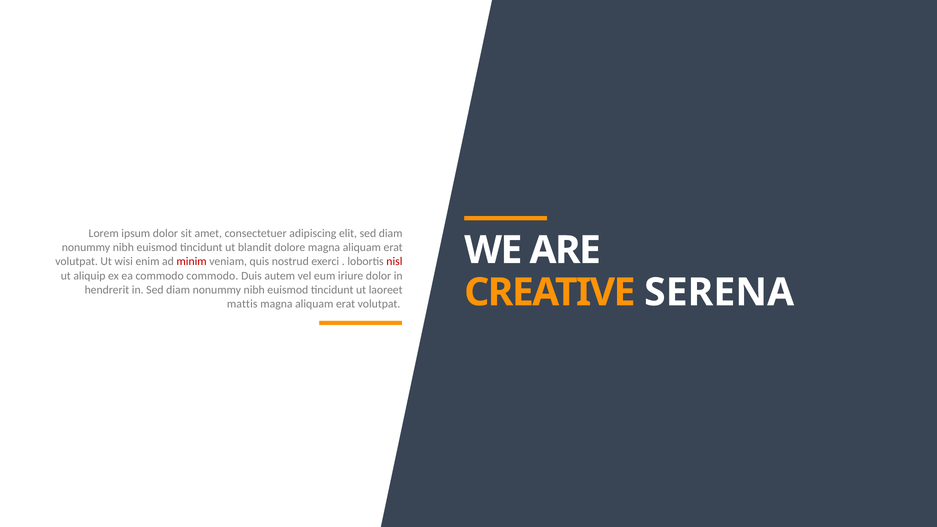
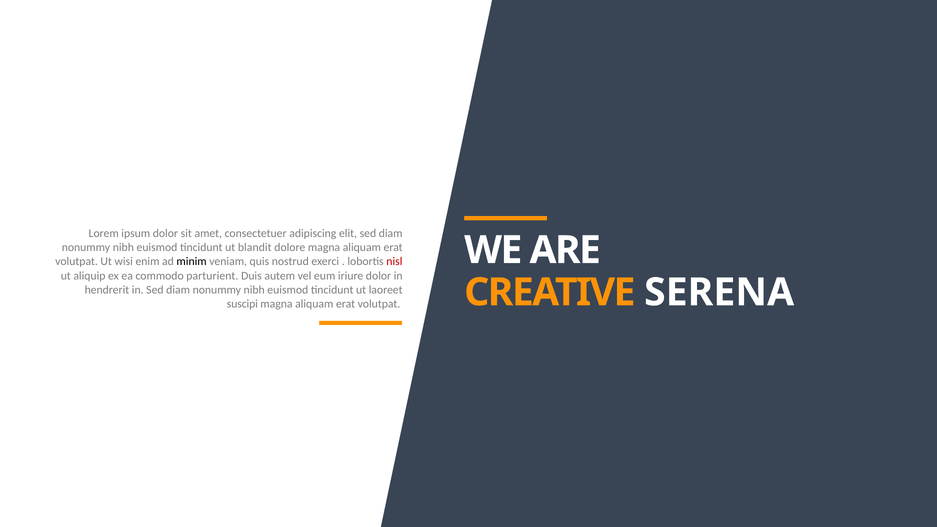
minim colour: red -> black
commodo commodo: commodo -> parturient
mattis: mattis -> suscipi
